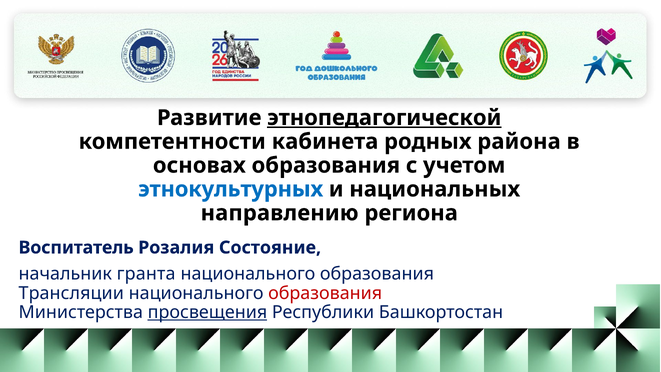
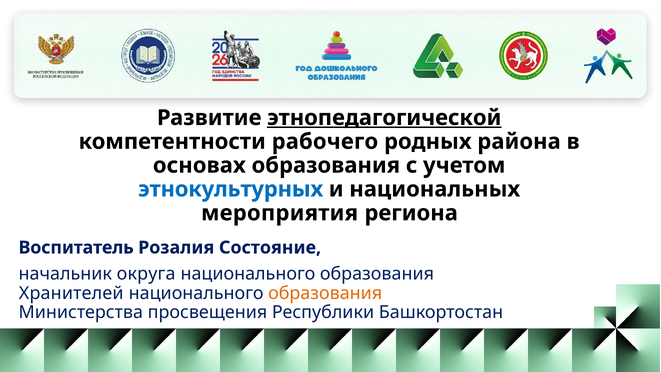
кабинета: кабинета -> рабочего
направлению: направлению -> мероприятия
гранта: гранта -> округа
Трансляции: Трансляции -> Хранителей
образования at (325, 293) colour: red -> orange
просвещения underline: present -> none
